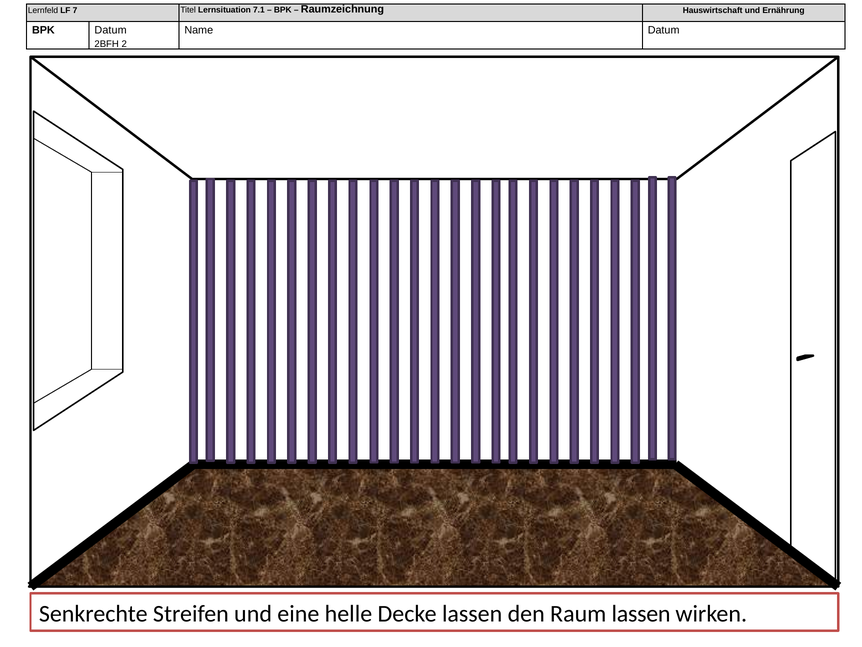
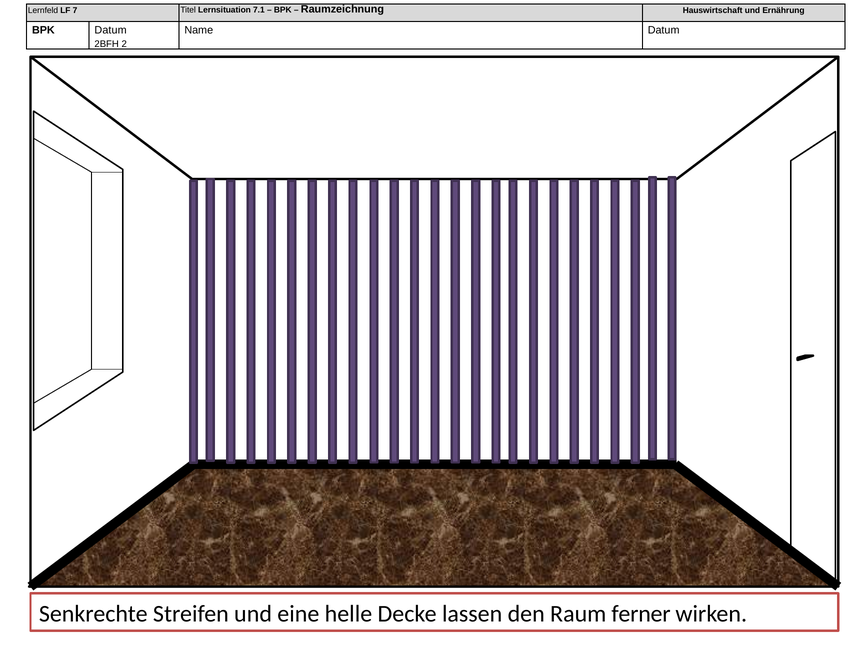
Raum lassen: lassen -> ferner
